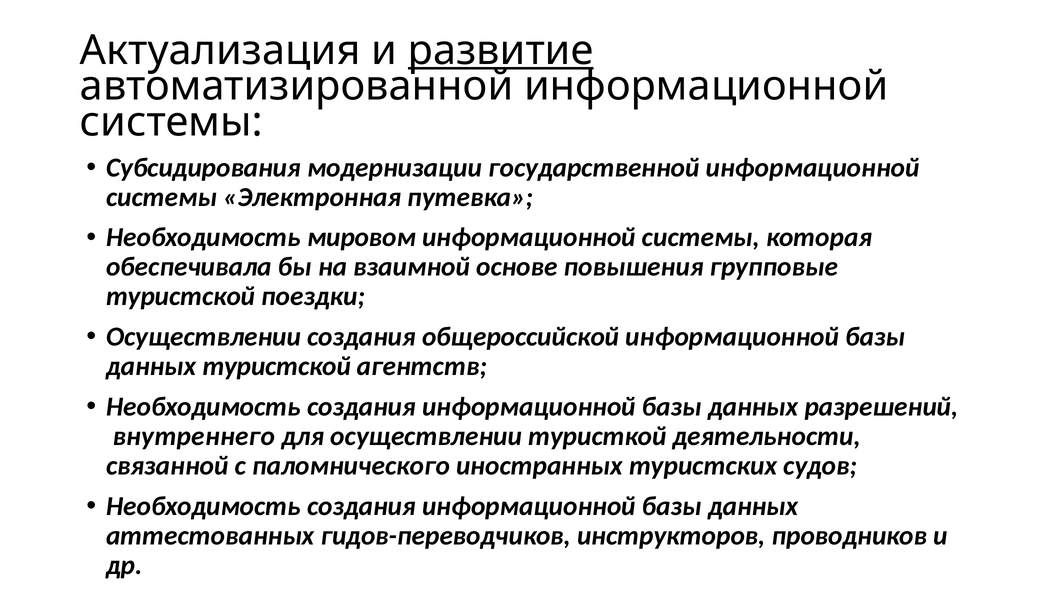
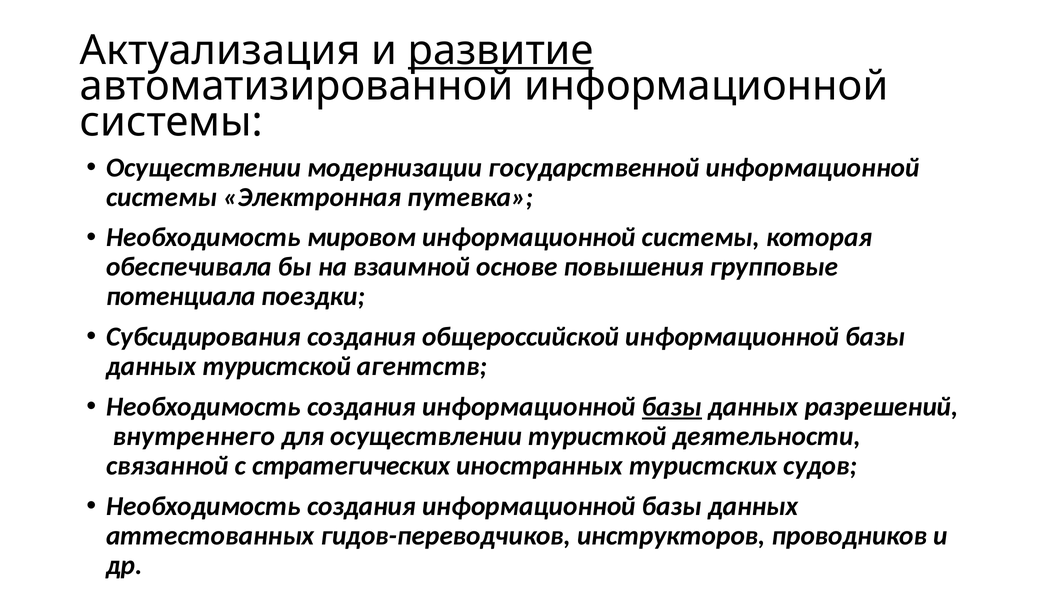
Субсидирования at (204, 168): Субсидирования -> Осуществлении
туристской at (181, 296): туристской -> потенциала
Осуществлении at (204, 337): Осуществлении -> Субсидирования
базы at (672, 407) underline: none -> present
паломнического: паломнического -> стратегических
